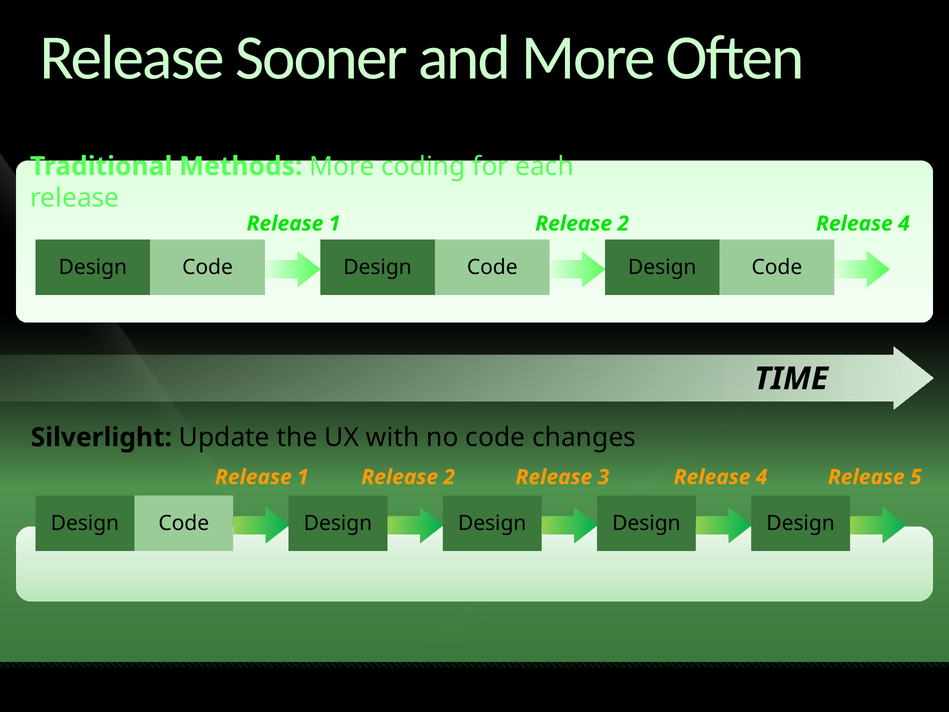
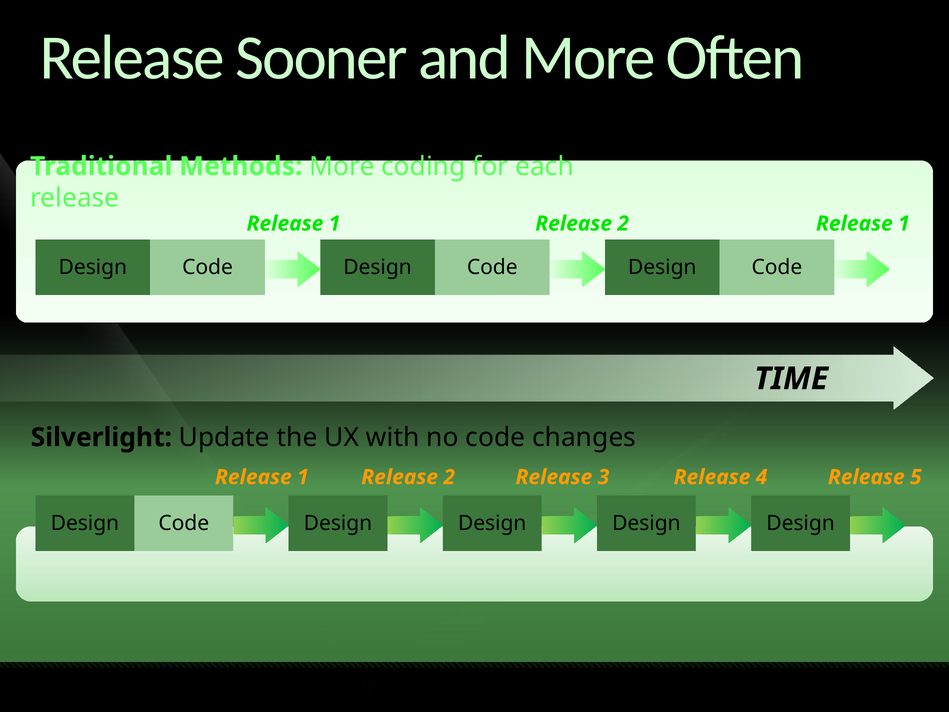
2 Release 4: 4 -> 1
